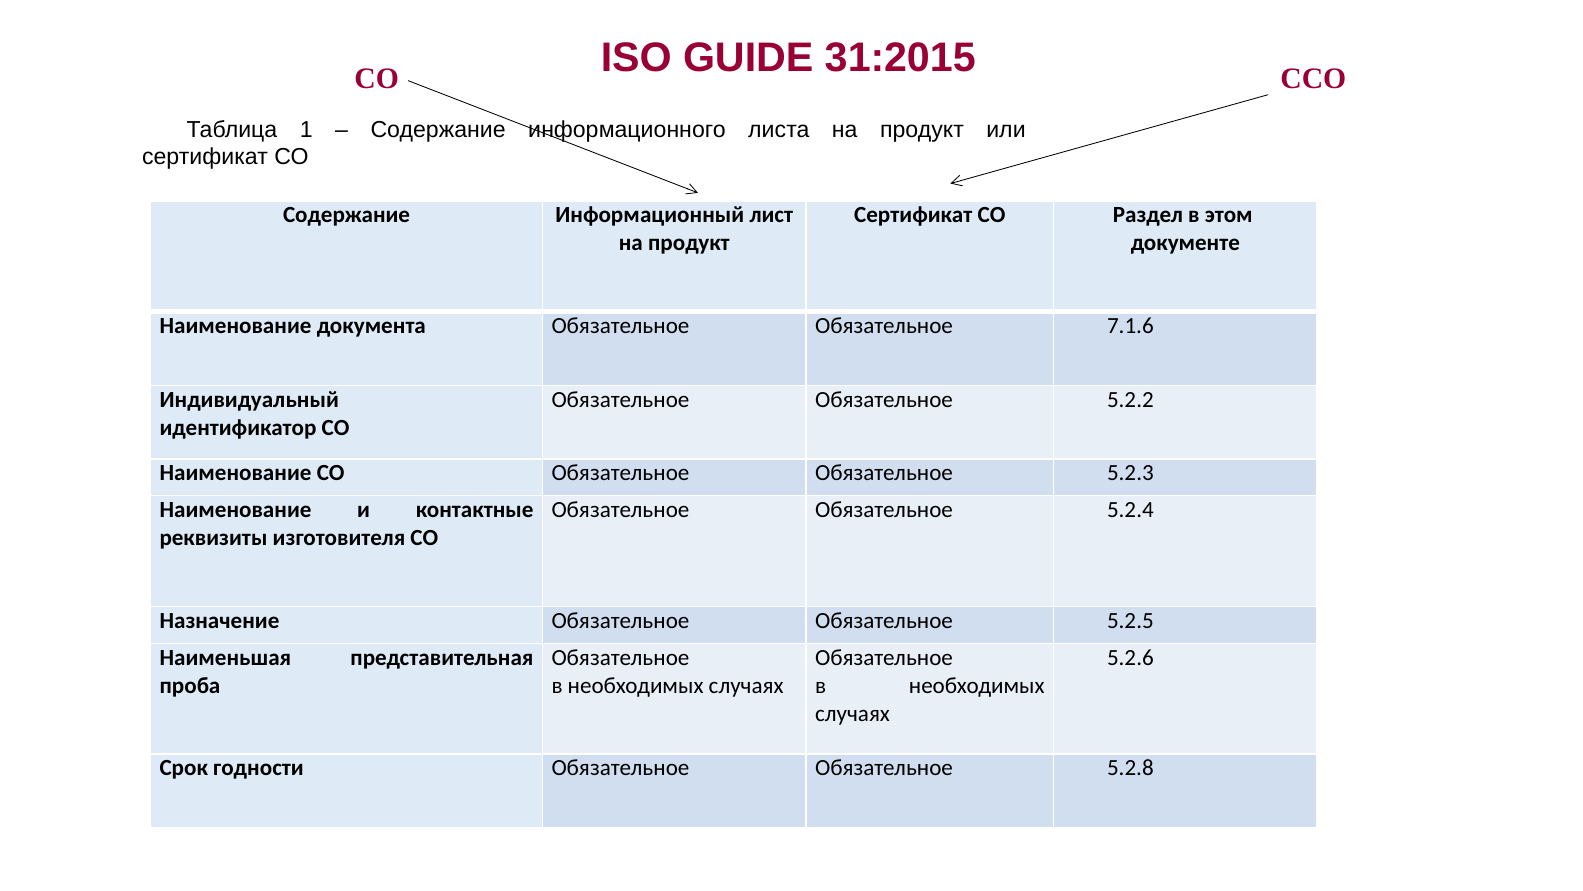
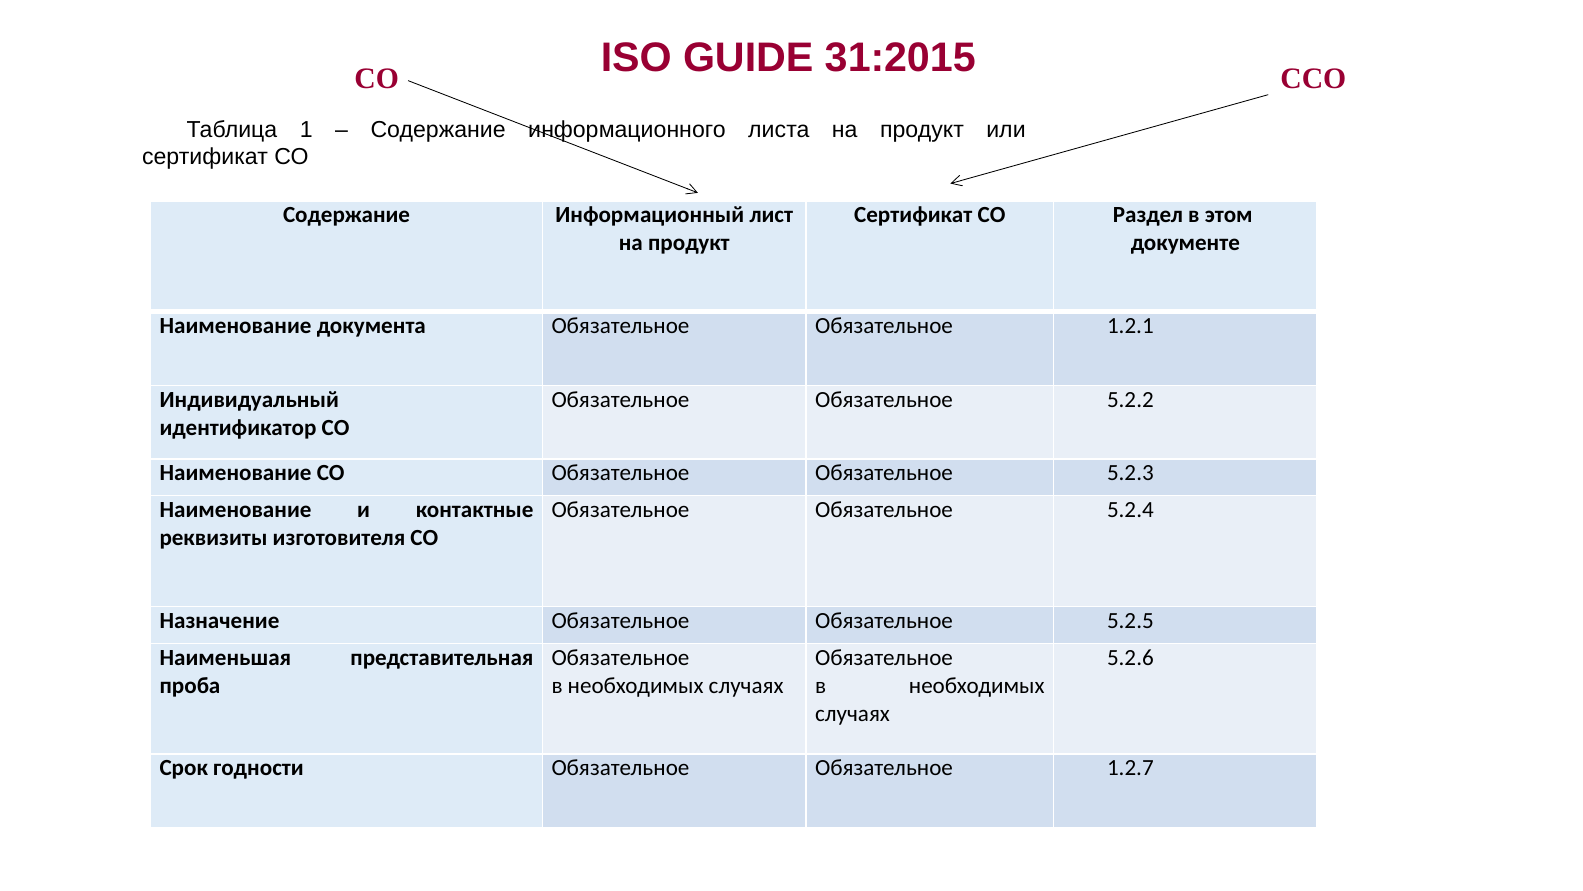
7.1.6: 7.1.6 -> 1.2.1
5.2.8: 5.2.8 -> 1.2.7
